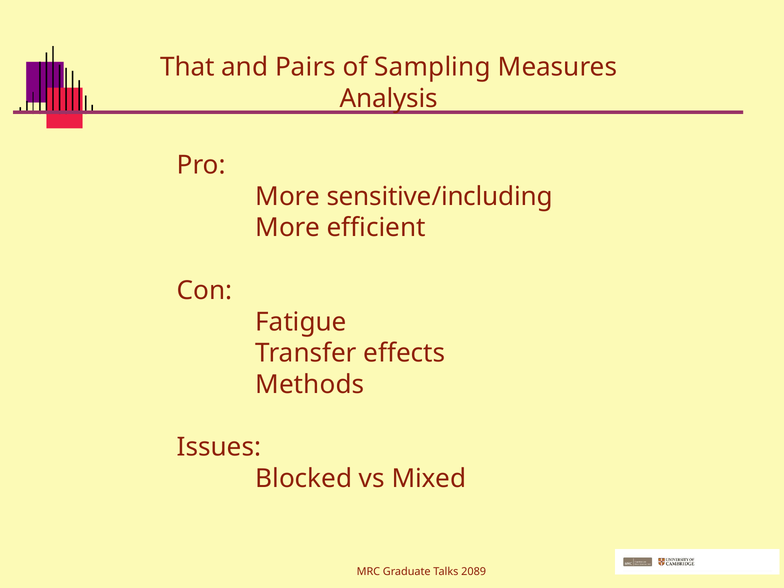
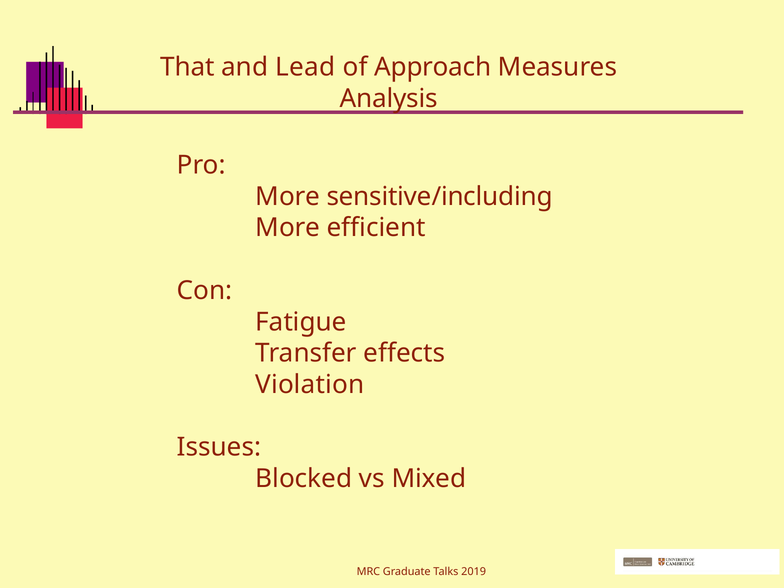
Pairs: Pairs -> Lead
Sampling: Sampling -> Approach
Methods: Methods -> Violation
2089: 2089 -> 2019
